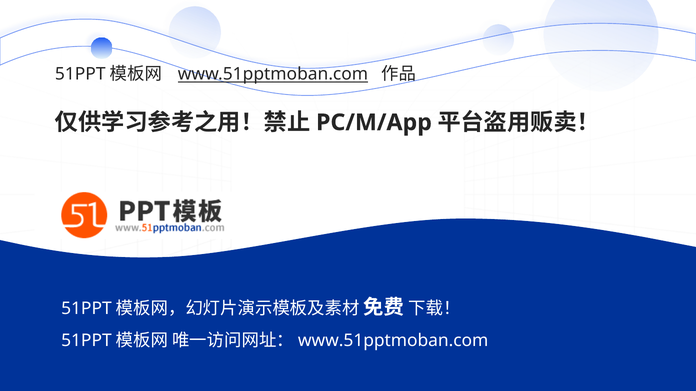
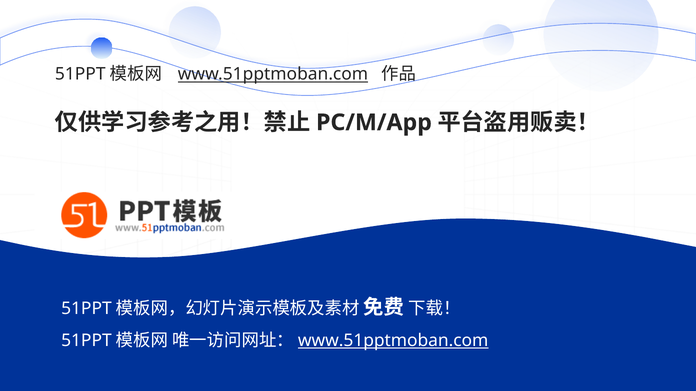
www.51pptmoban.com at (393, 341) underline: none -> present
